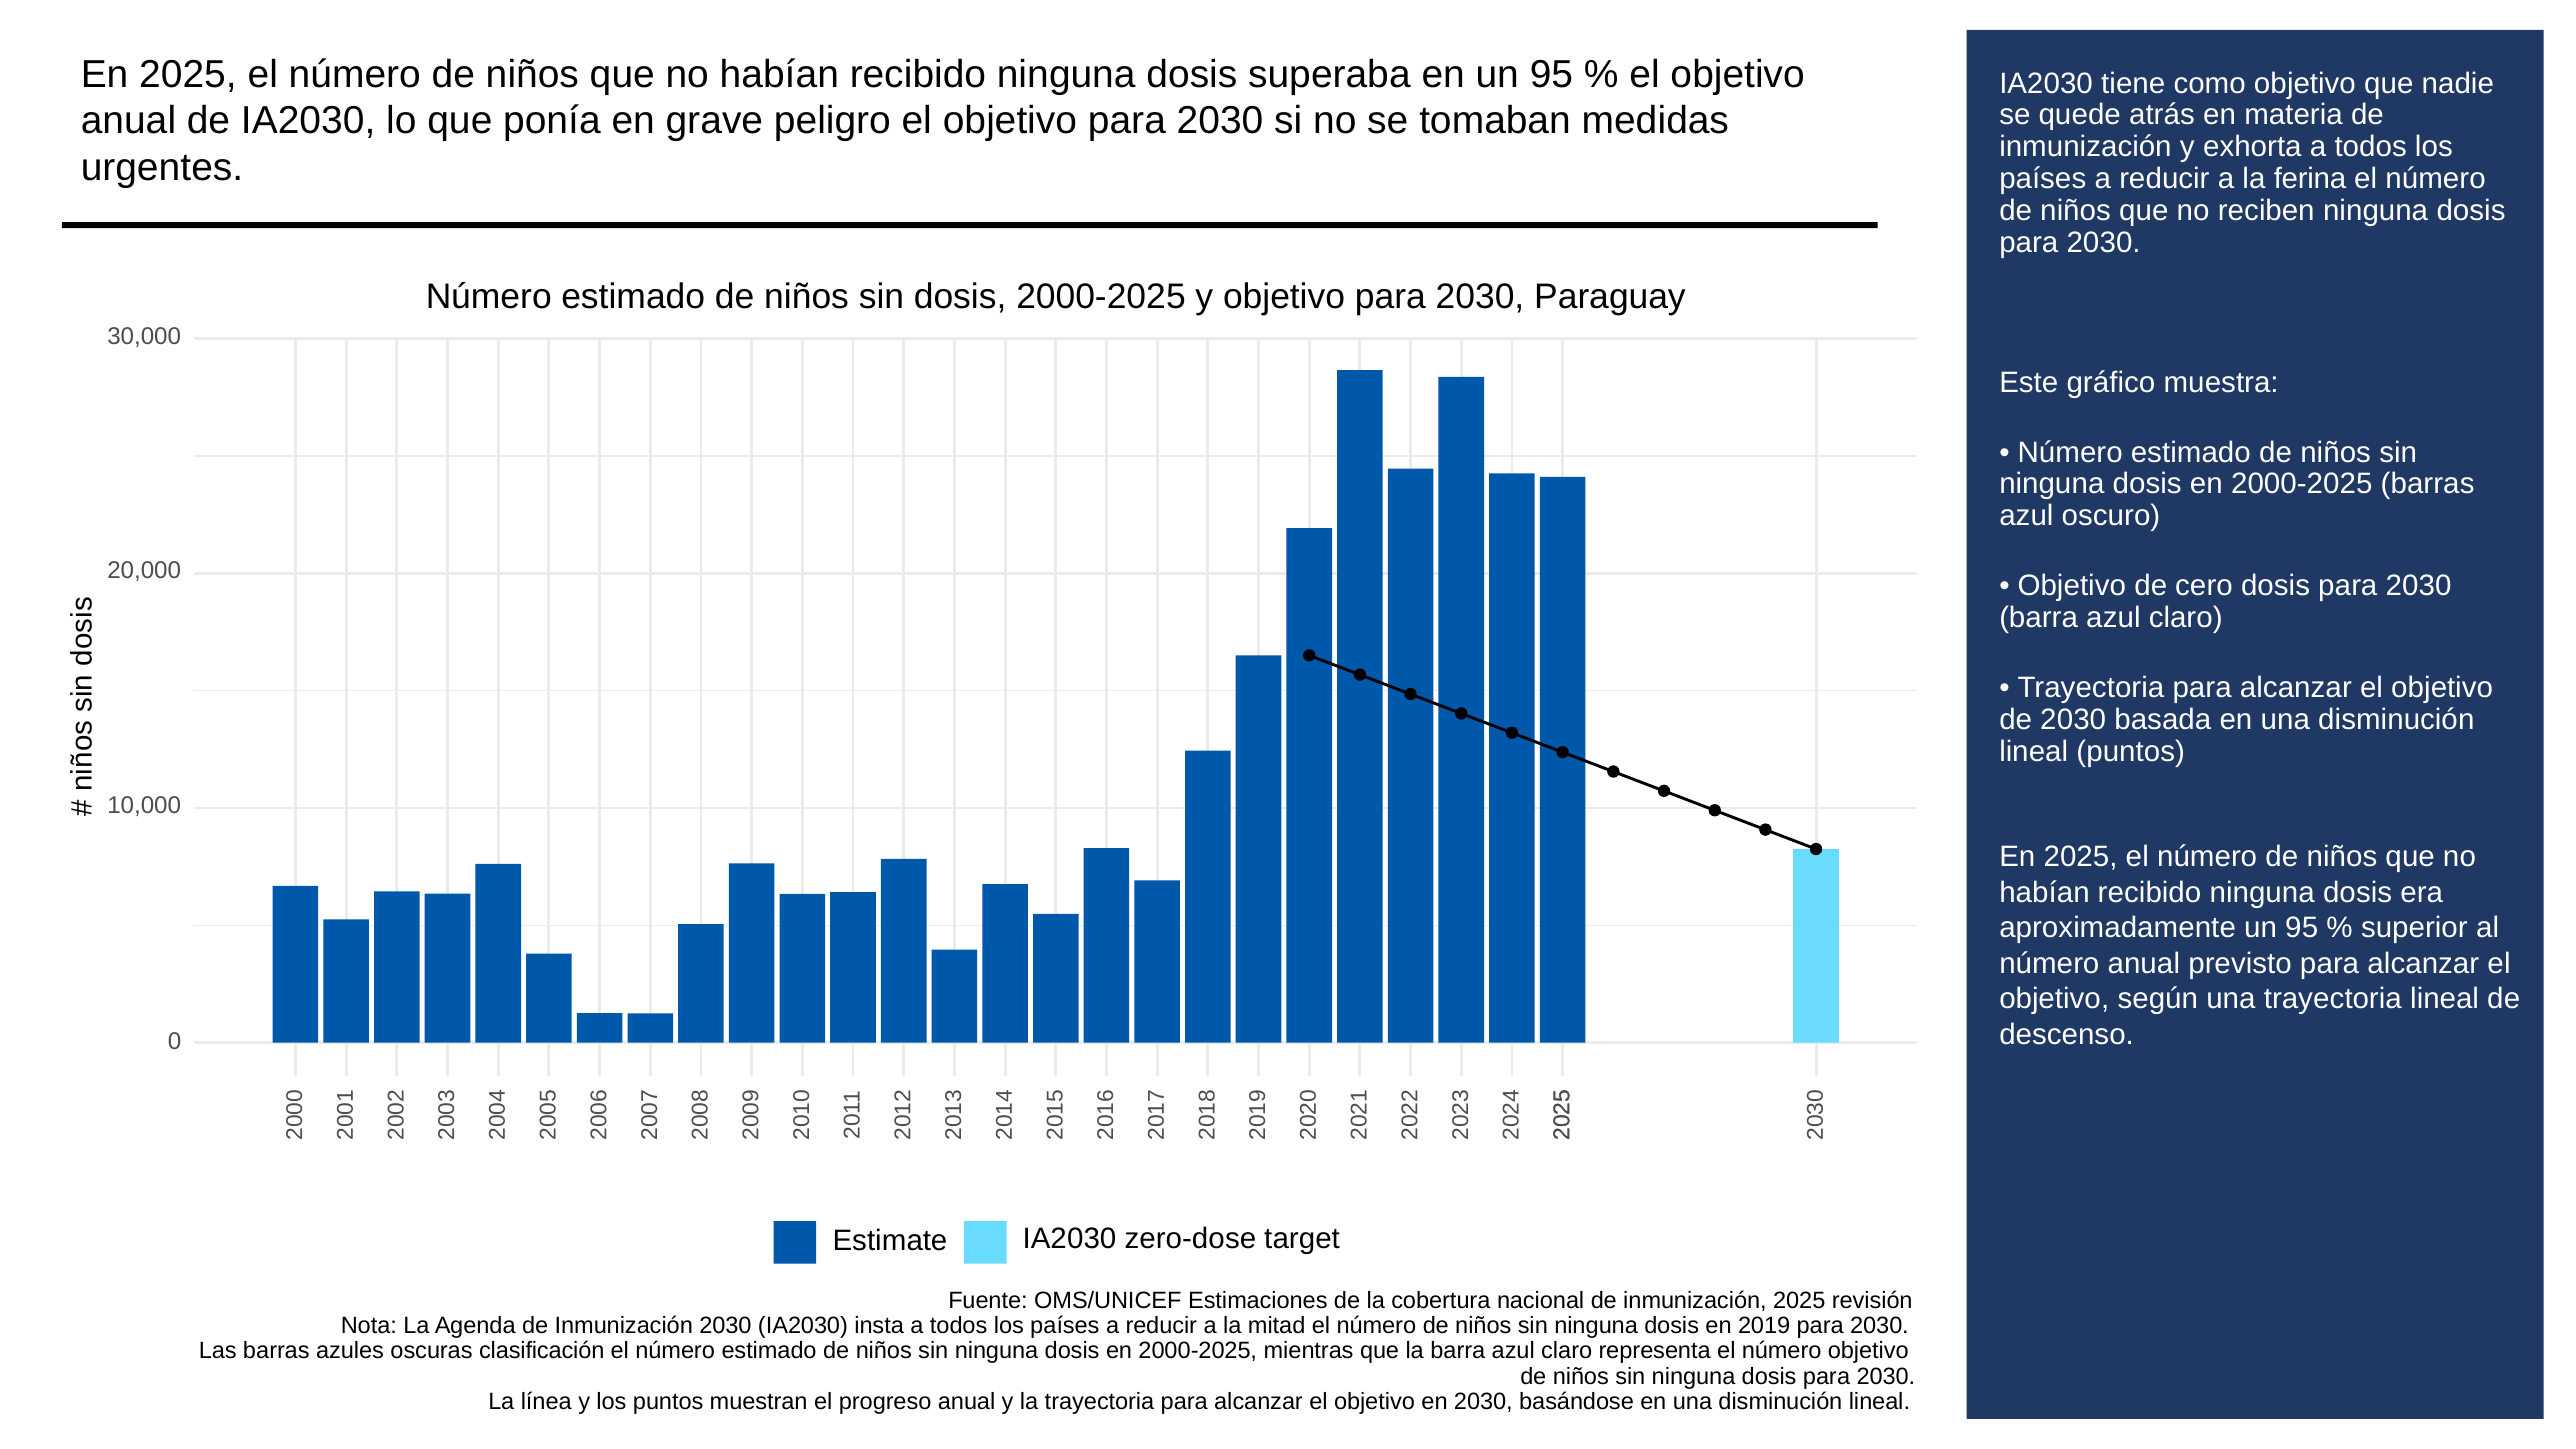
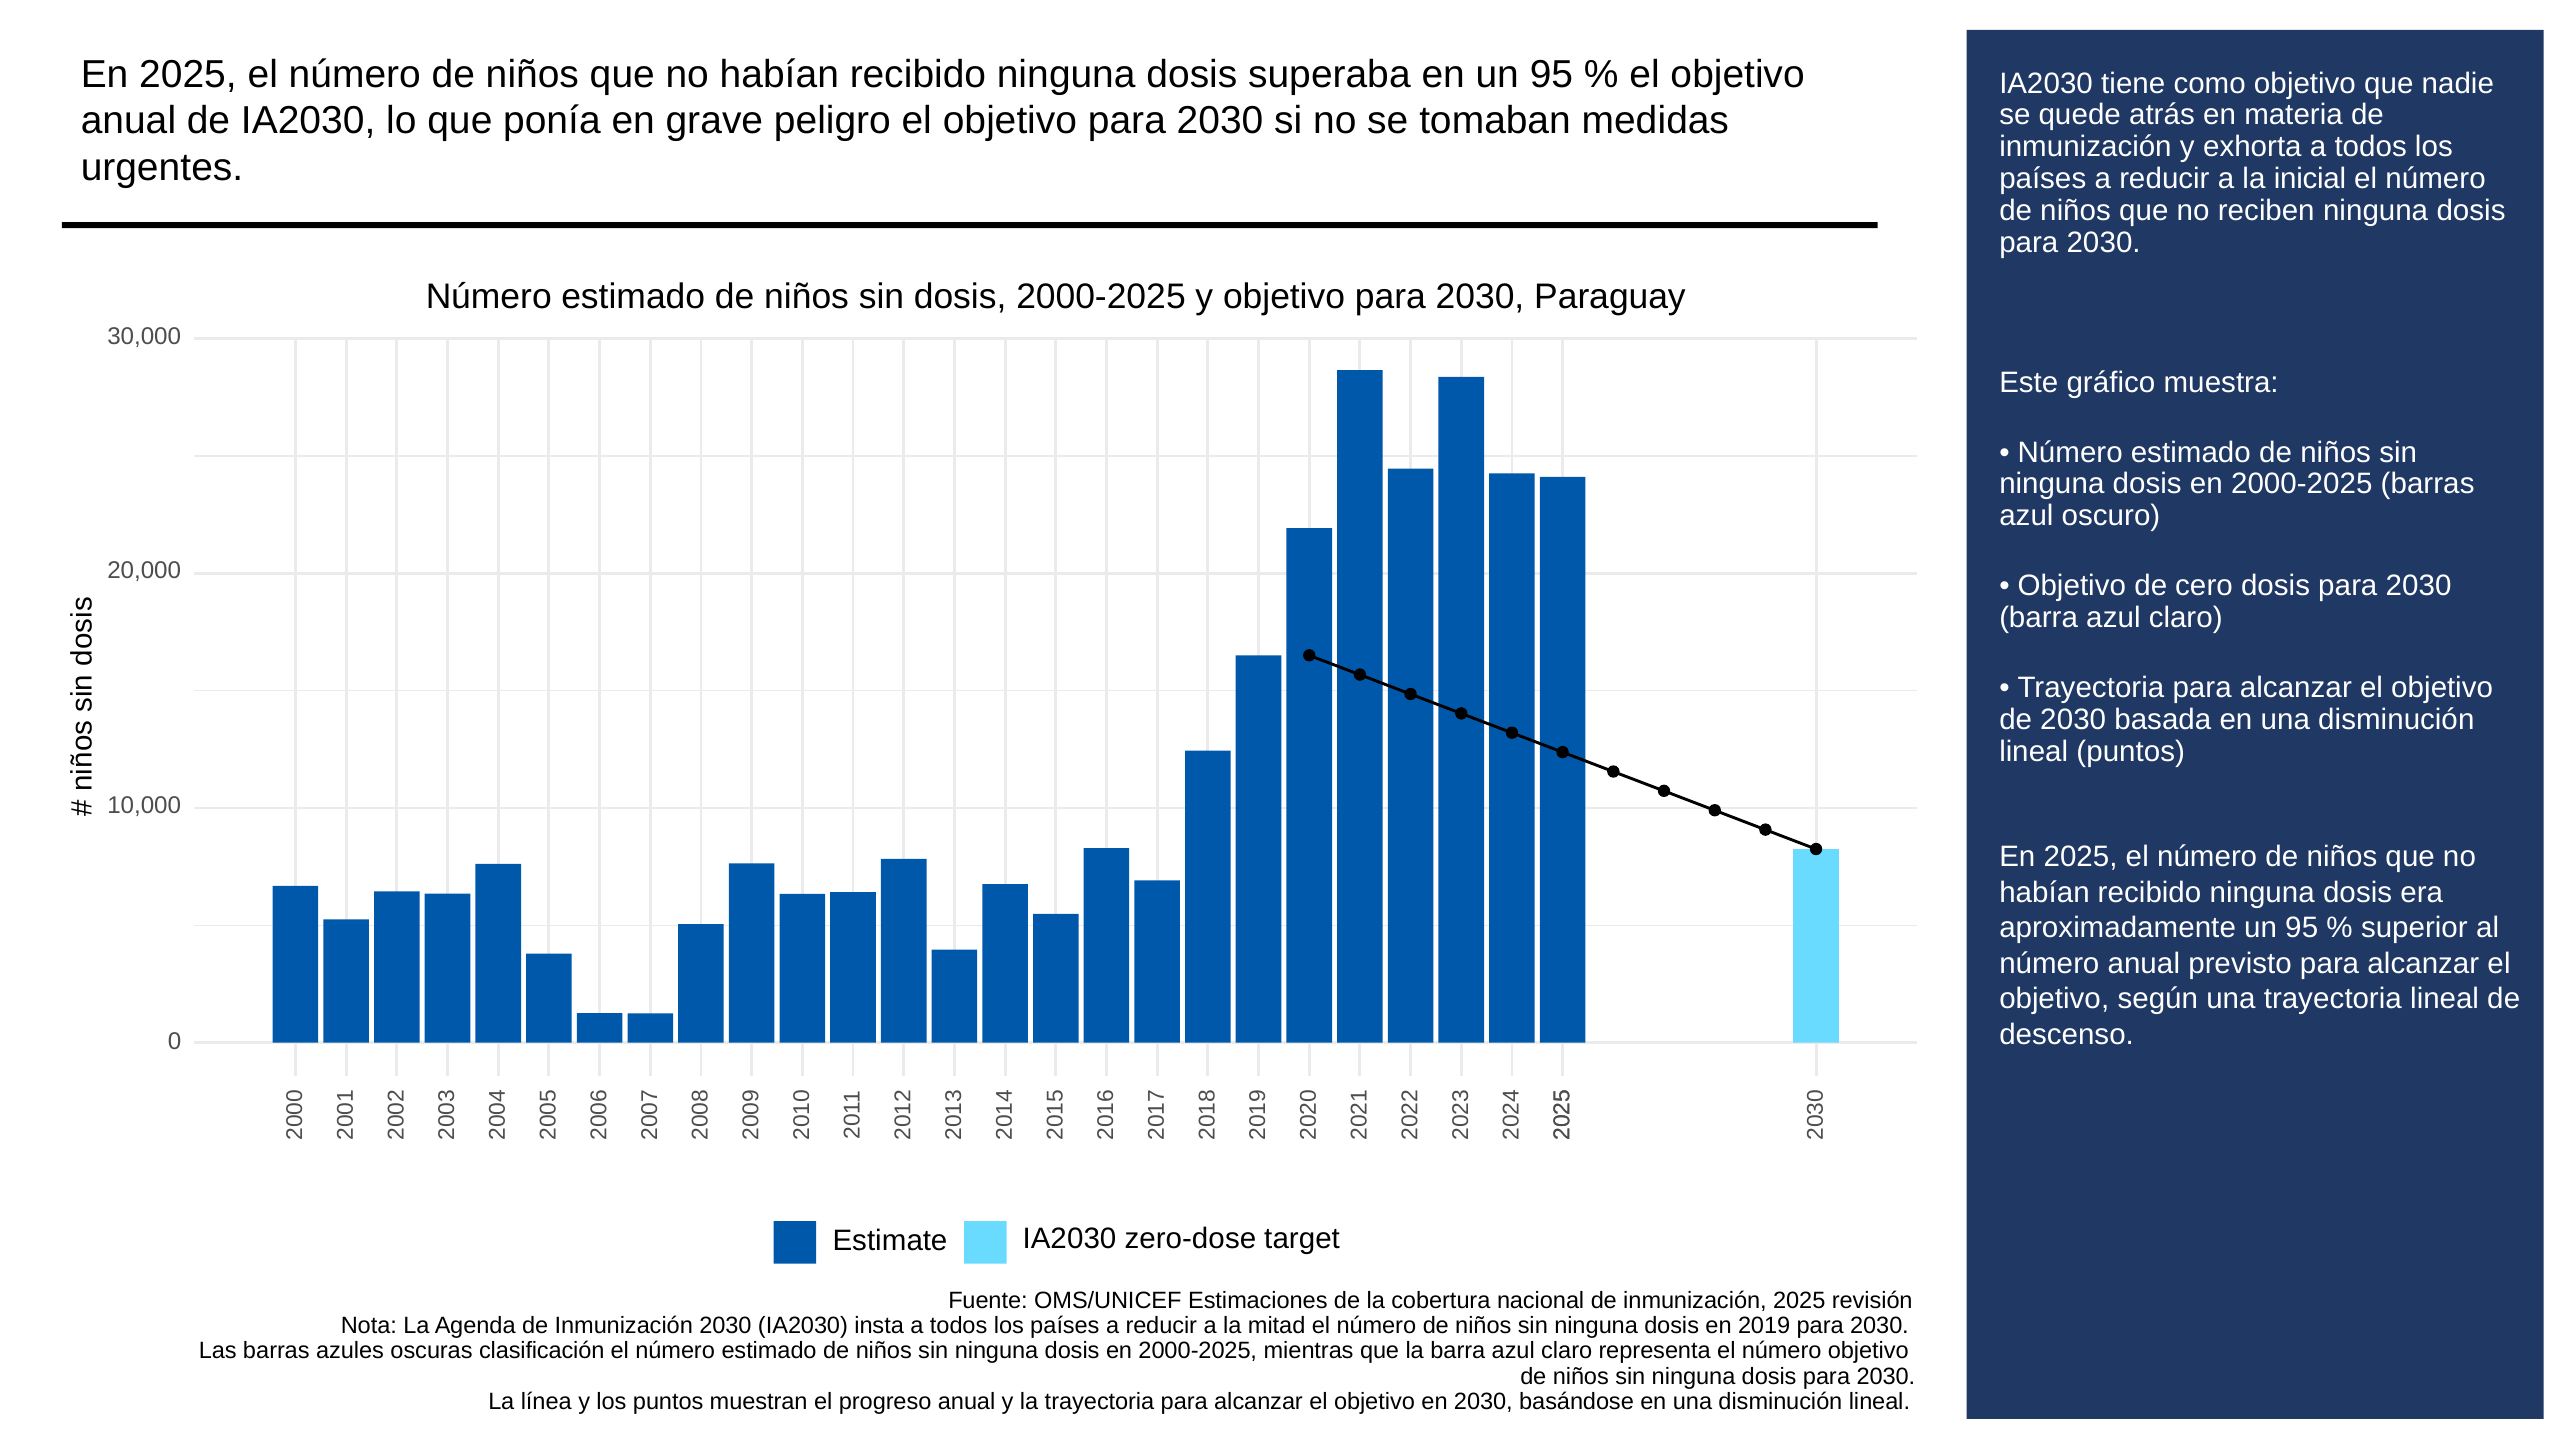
ferina: ferina -> inicial
